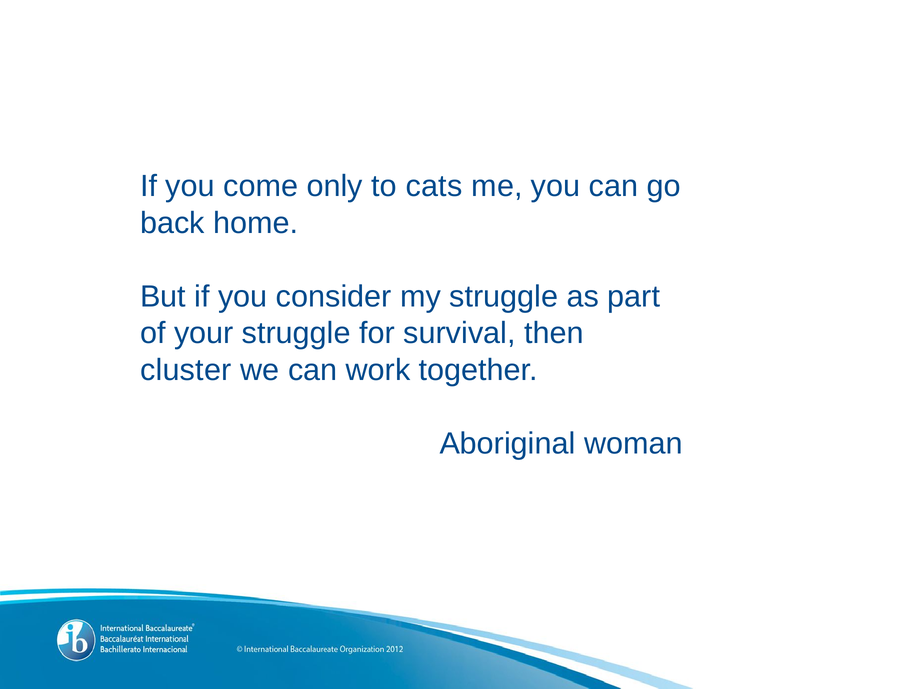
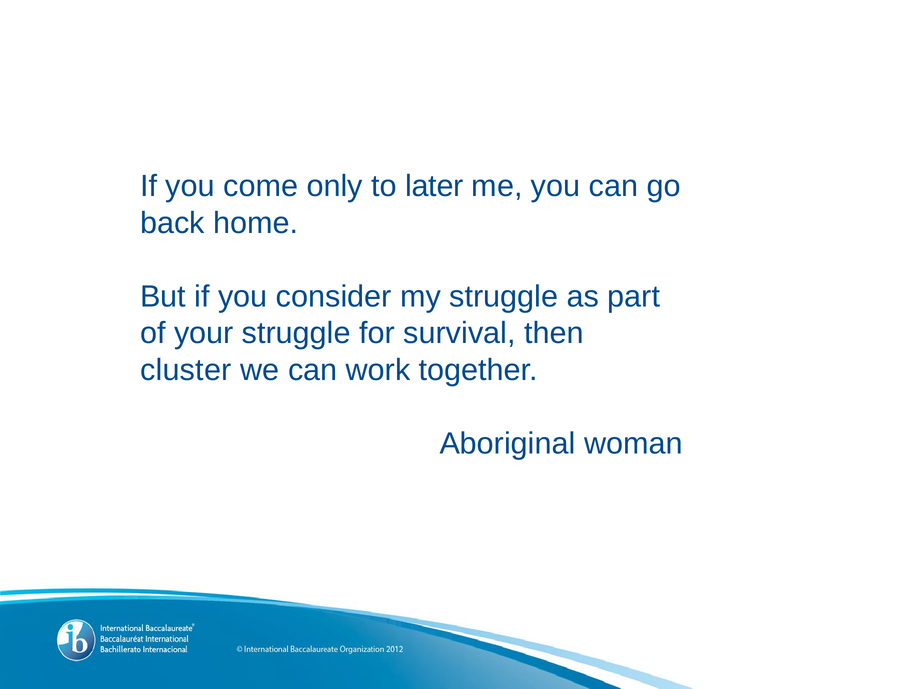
cats: cats -> later
